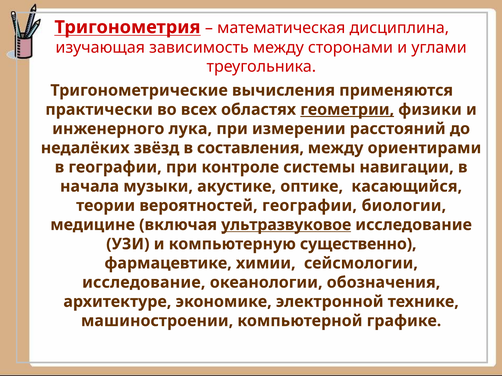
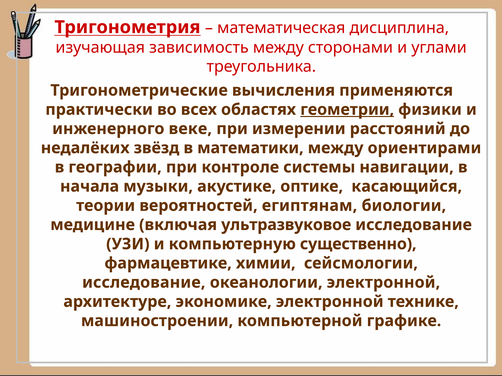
лука: лука -> веке
составления: составления -> математики
вероятностей географии: географии -> египтянам
ультразвуковое underline: present -> none
океанологии обозначения: обозначения -> электронной
